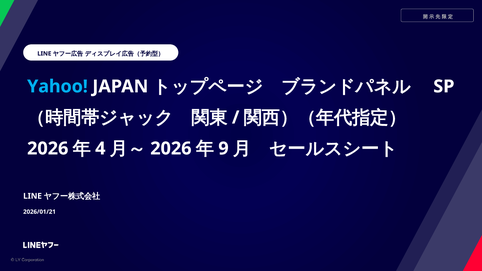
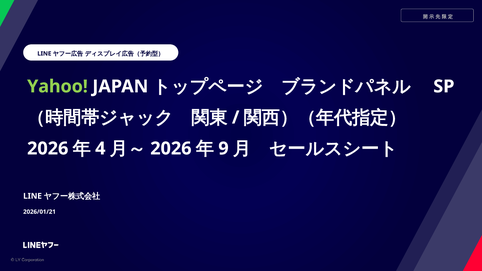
Yahoo colour: light blue -> light green
